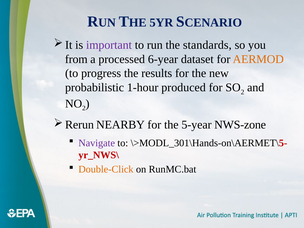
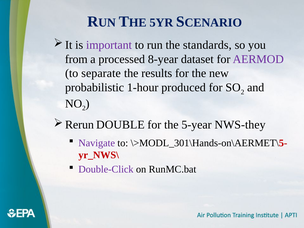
6-year: 6-year -> 8-year
AERMOD colour: orange -> purple
progress: progress -> separate
NEARBY: NEARBY -> DOUBLE
NWS-zone: NWS-zone -> NWS-they
Double-Click colour: orange -> purple
